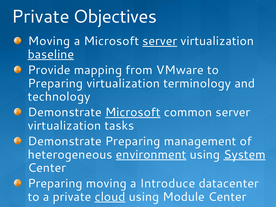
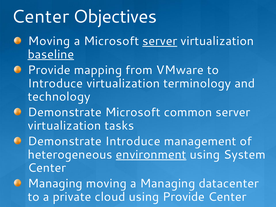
Private at (40, 17): Private -> Center
Preparing at (55, 83): Preparing -> Introduce
Microsoft at (133, 112) underline: present -> none
Demonstrate Preparing: Preparing -> Introduce
System underline: present -> none
Preparing at (55, 184): Preparing -> Managing
a Introduce: Introduce -> Managing
cloud underline: present -> none
using Module: Module -> Provide
